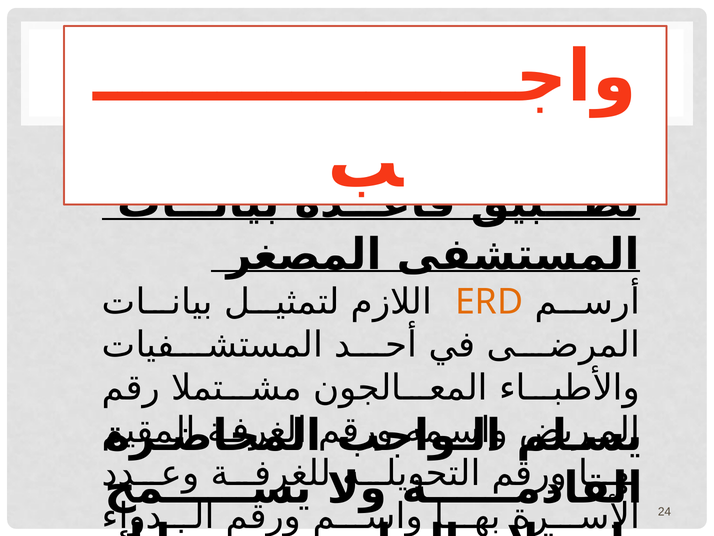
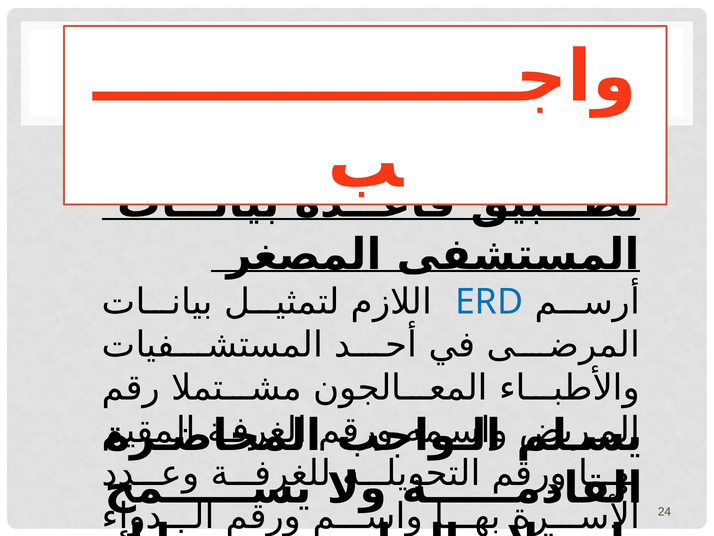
ERD colour: orange -> blue
